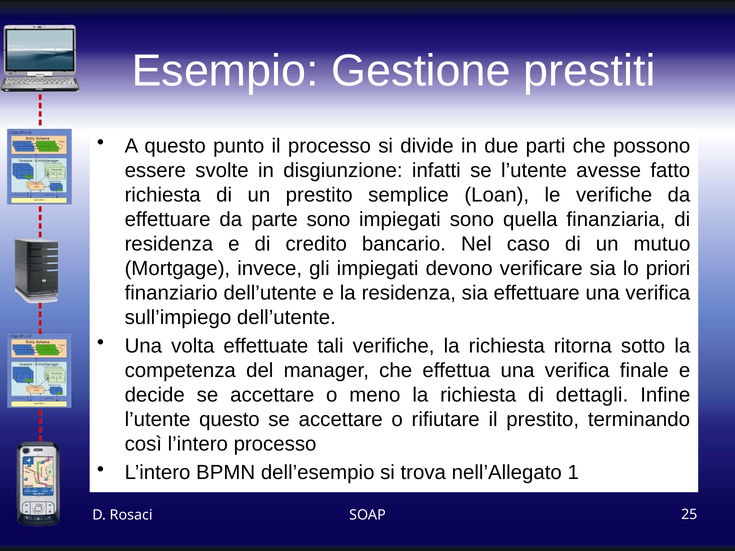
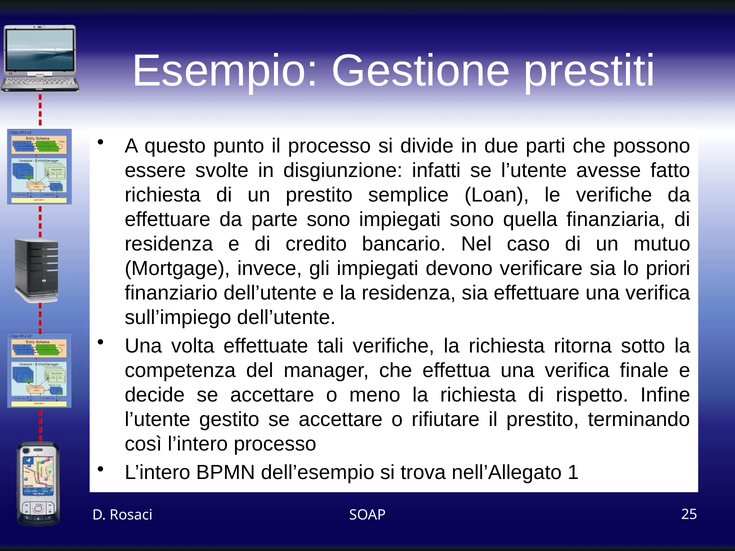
dettagli: dettagli -> rispetto
l’utente questo: questo -> gestito
